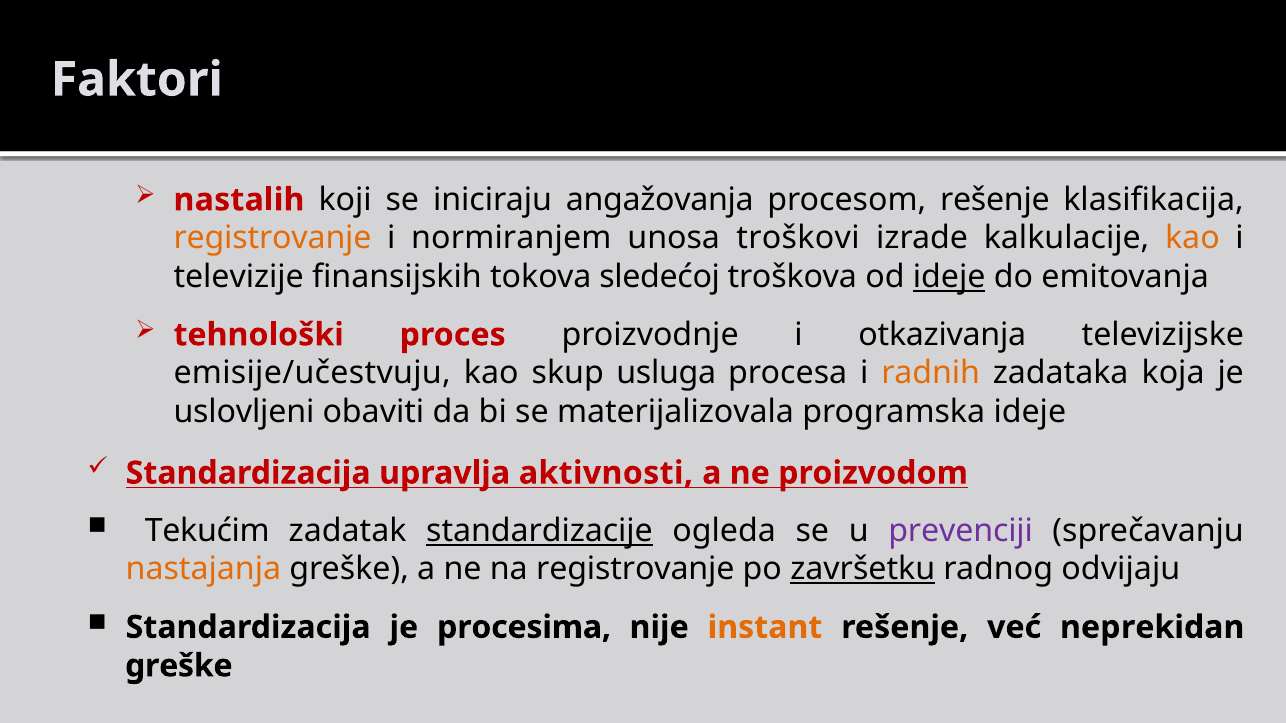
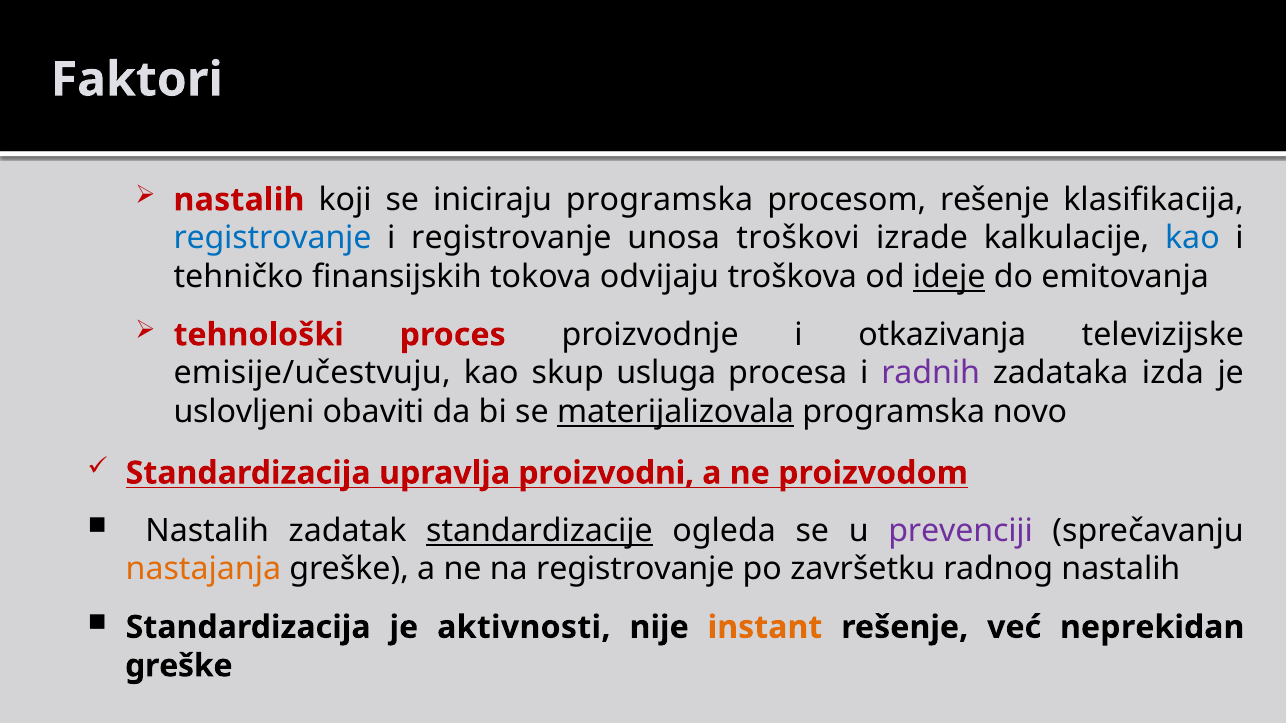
iniciraju angažovanja: angažovanja -> programska
registrovanje at (273, 238) colour: orange -> blue
i normiranjem: normiranjem -> registrovanje
kao at (1192, 238) colour: orange -> blue
televizije: televizije -> tehničko
sledećoj: sledećoj -> odvijaju
radnih colour: orange -> purple
koja: koja -> izda
materijalizovala underline: none -> present
programska ideje: ideje -> novo
aktivnosti: aktivnosti -> proizvodni
Tekućim at (207, 531): Tekućim -> Nastalih
završetku underline: present -> none
radnog odvijaju: odvijaju -> nastalih
procesima: procesima -> aktivnosti
